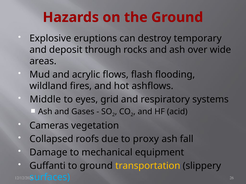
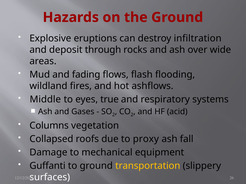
temporary: temporary -> infiltration
acrylic: acrylic -> fading
grid: grid -> true
Cameras: Cameras -> Columns
surfaces colour: light blue -> white
